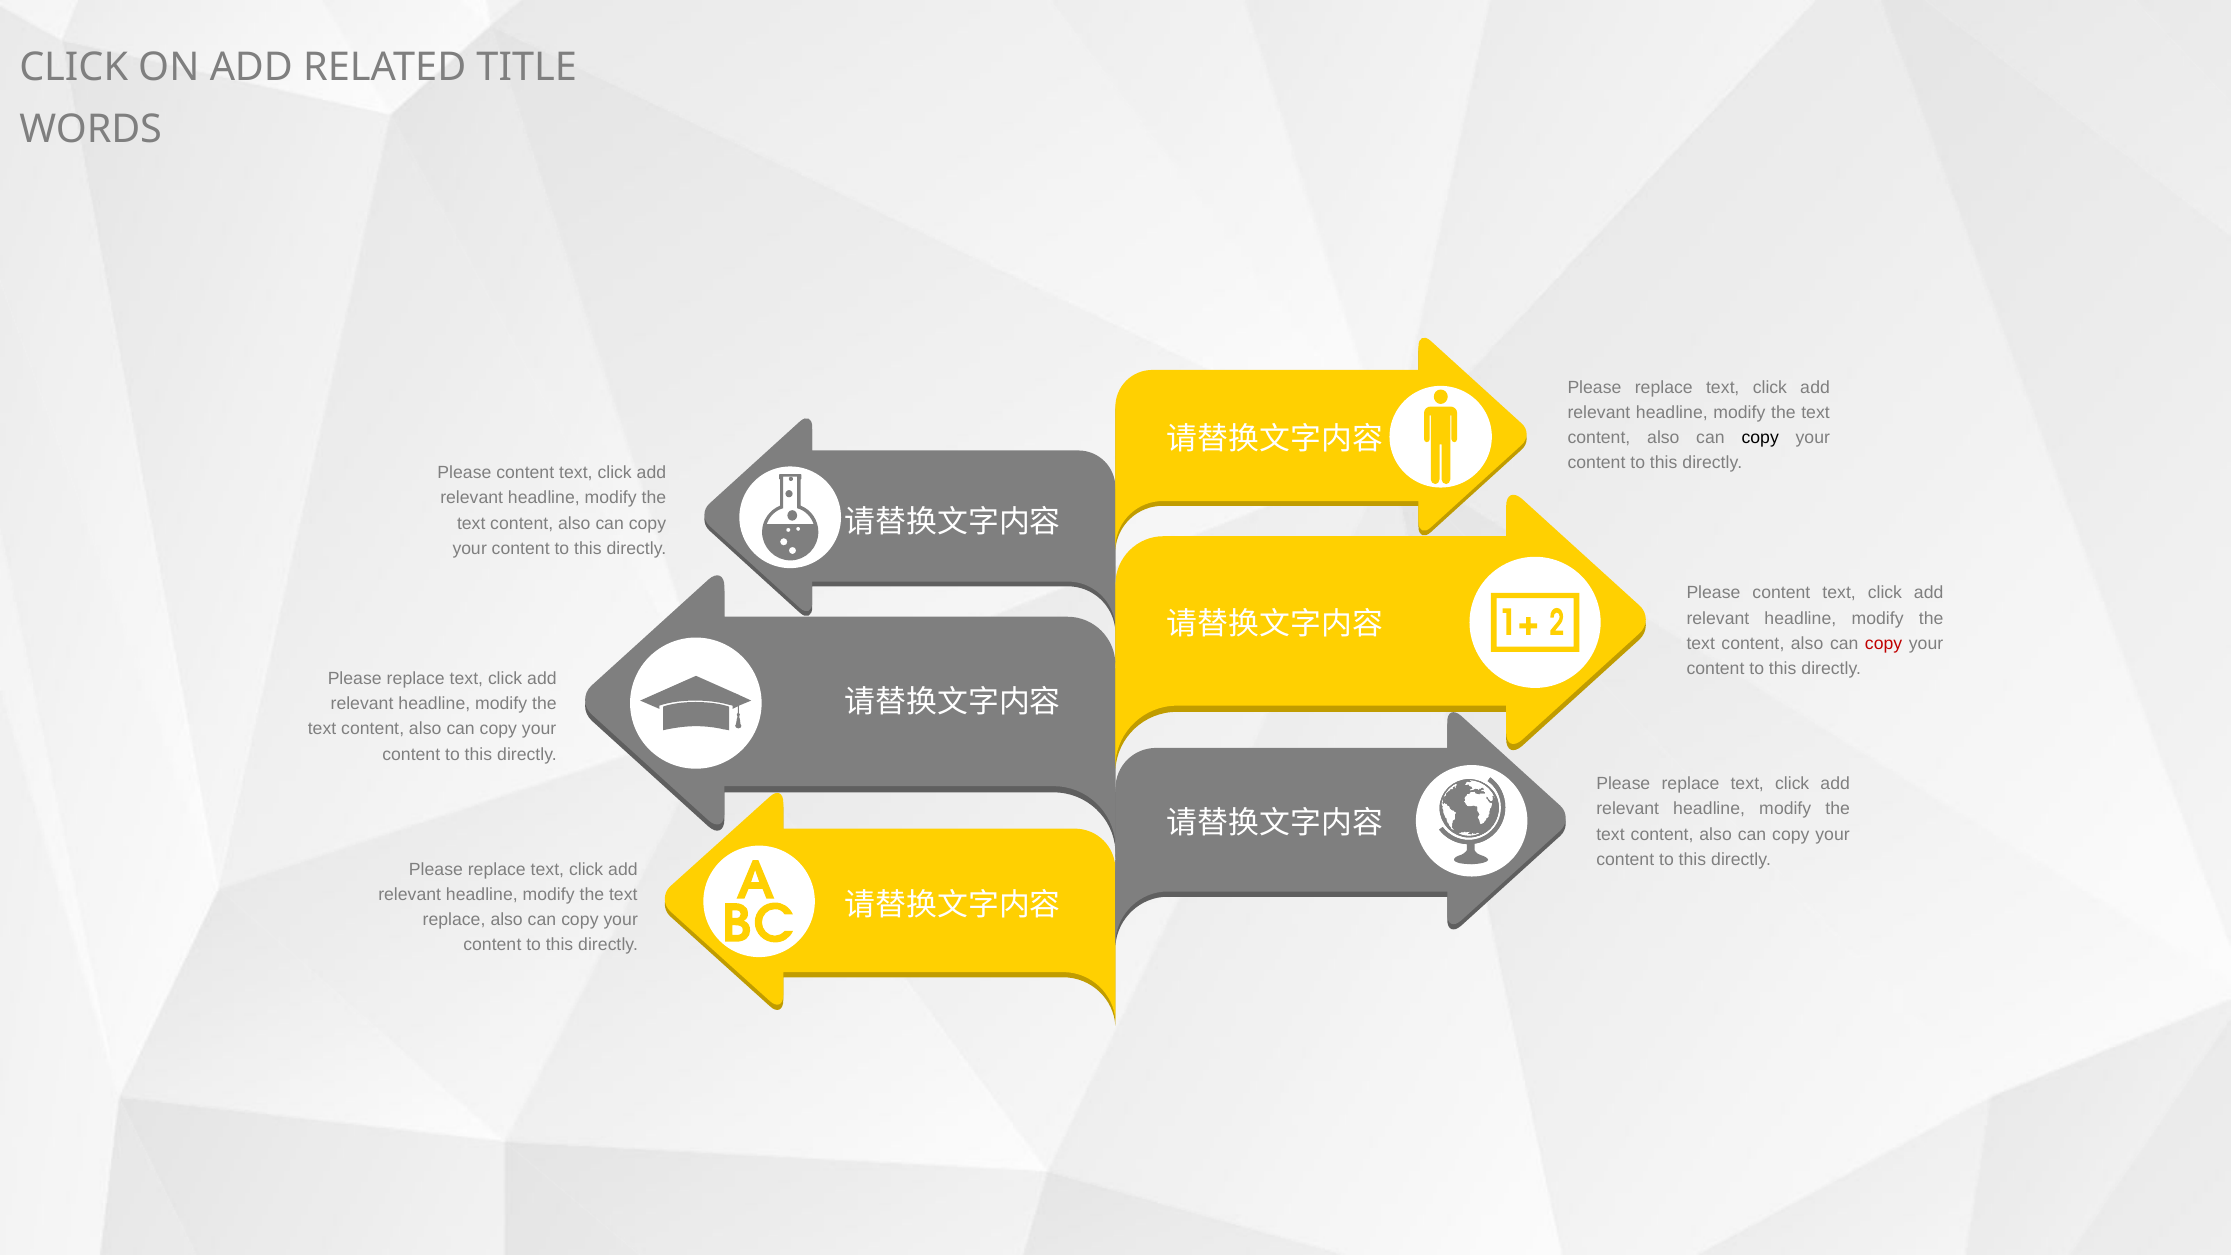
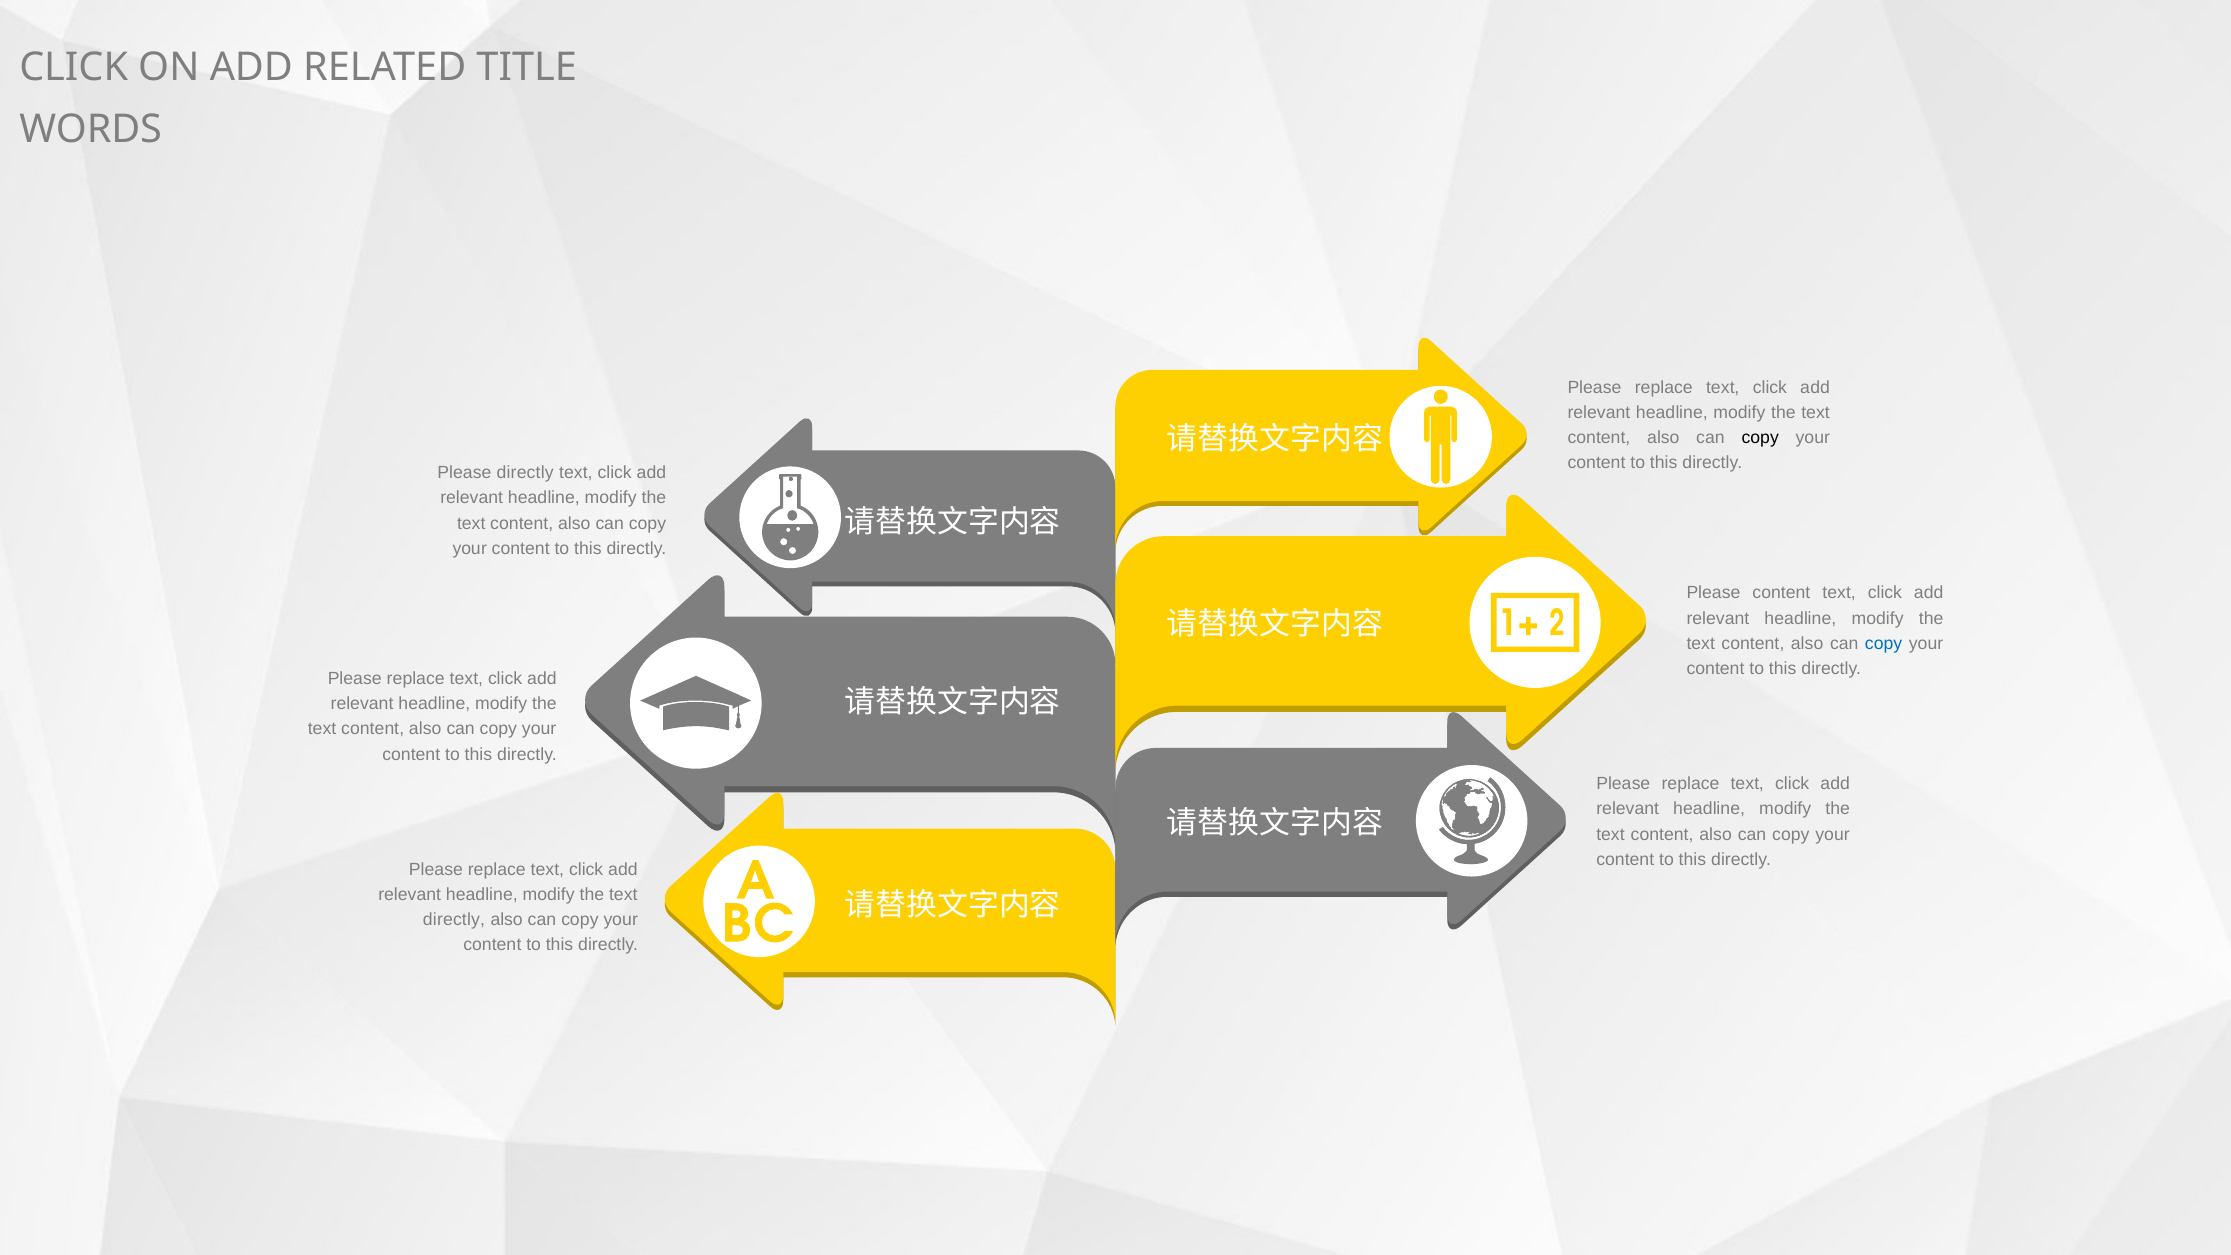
content at (525, 473): content -> directly
copy at (1884, 644) colour: red -> blue
replace at (454, 920): replace -> directly
